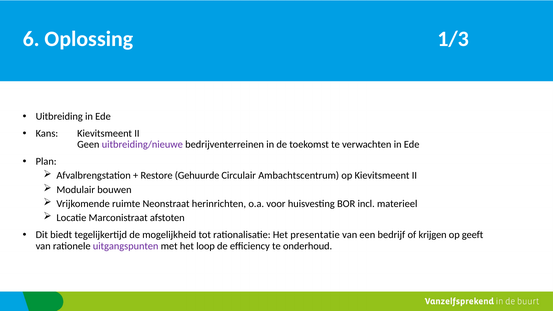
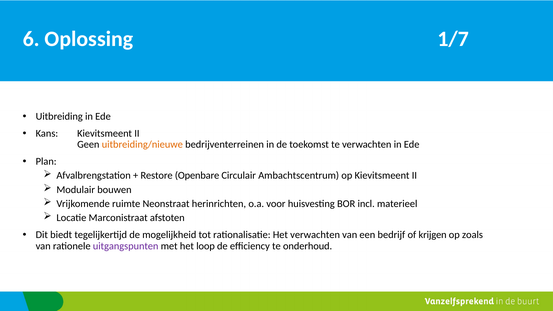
1/3: 1/3 -> 1/7
uitbreiding/nieuwe colour: purple -> orange
Gehuurde: Gehuurde -> Openbare
Het presentatie: presentatie -> verwachten
geeft: geeft -> zoals
